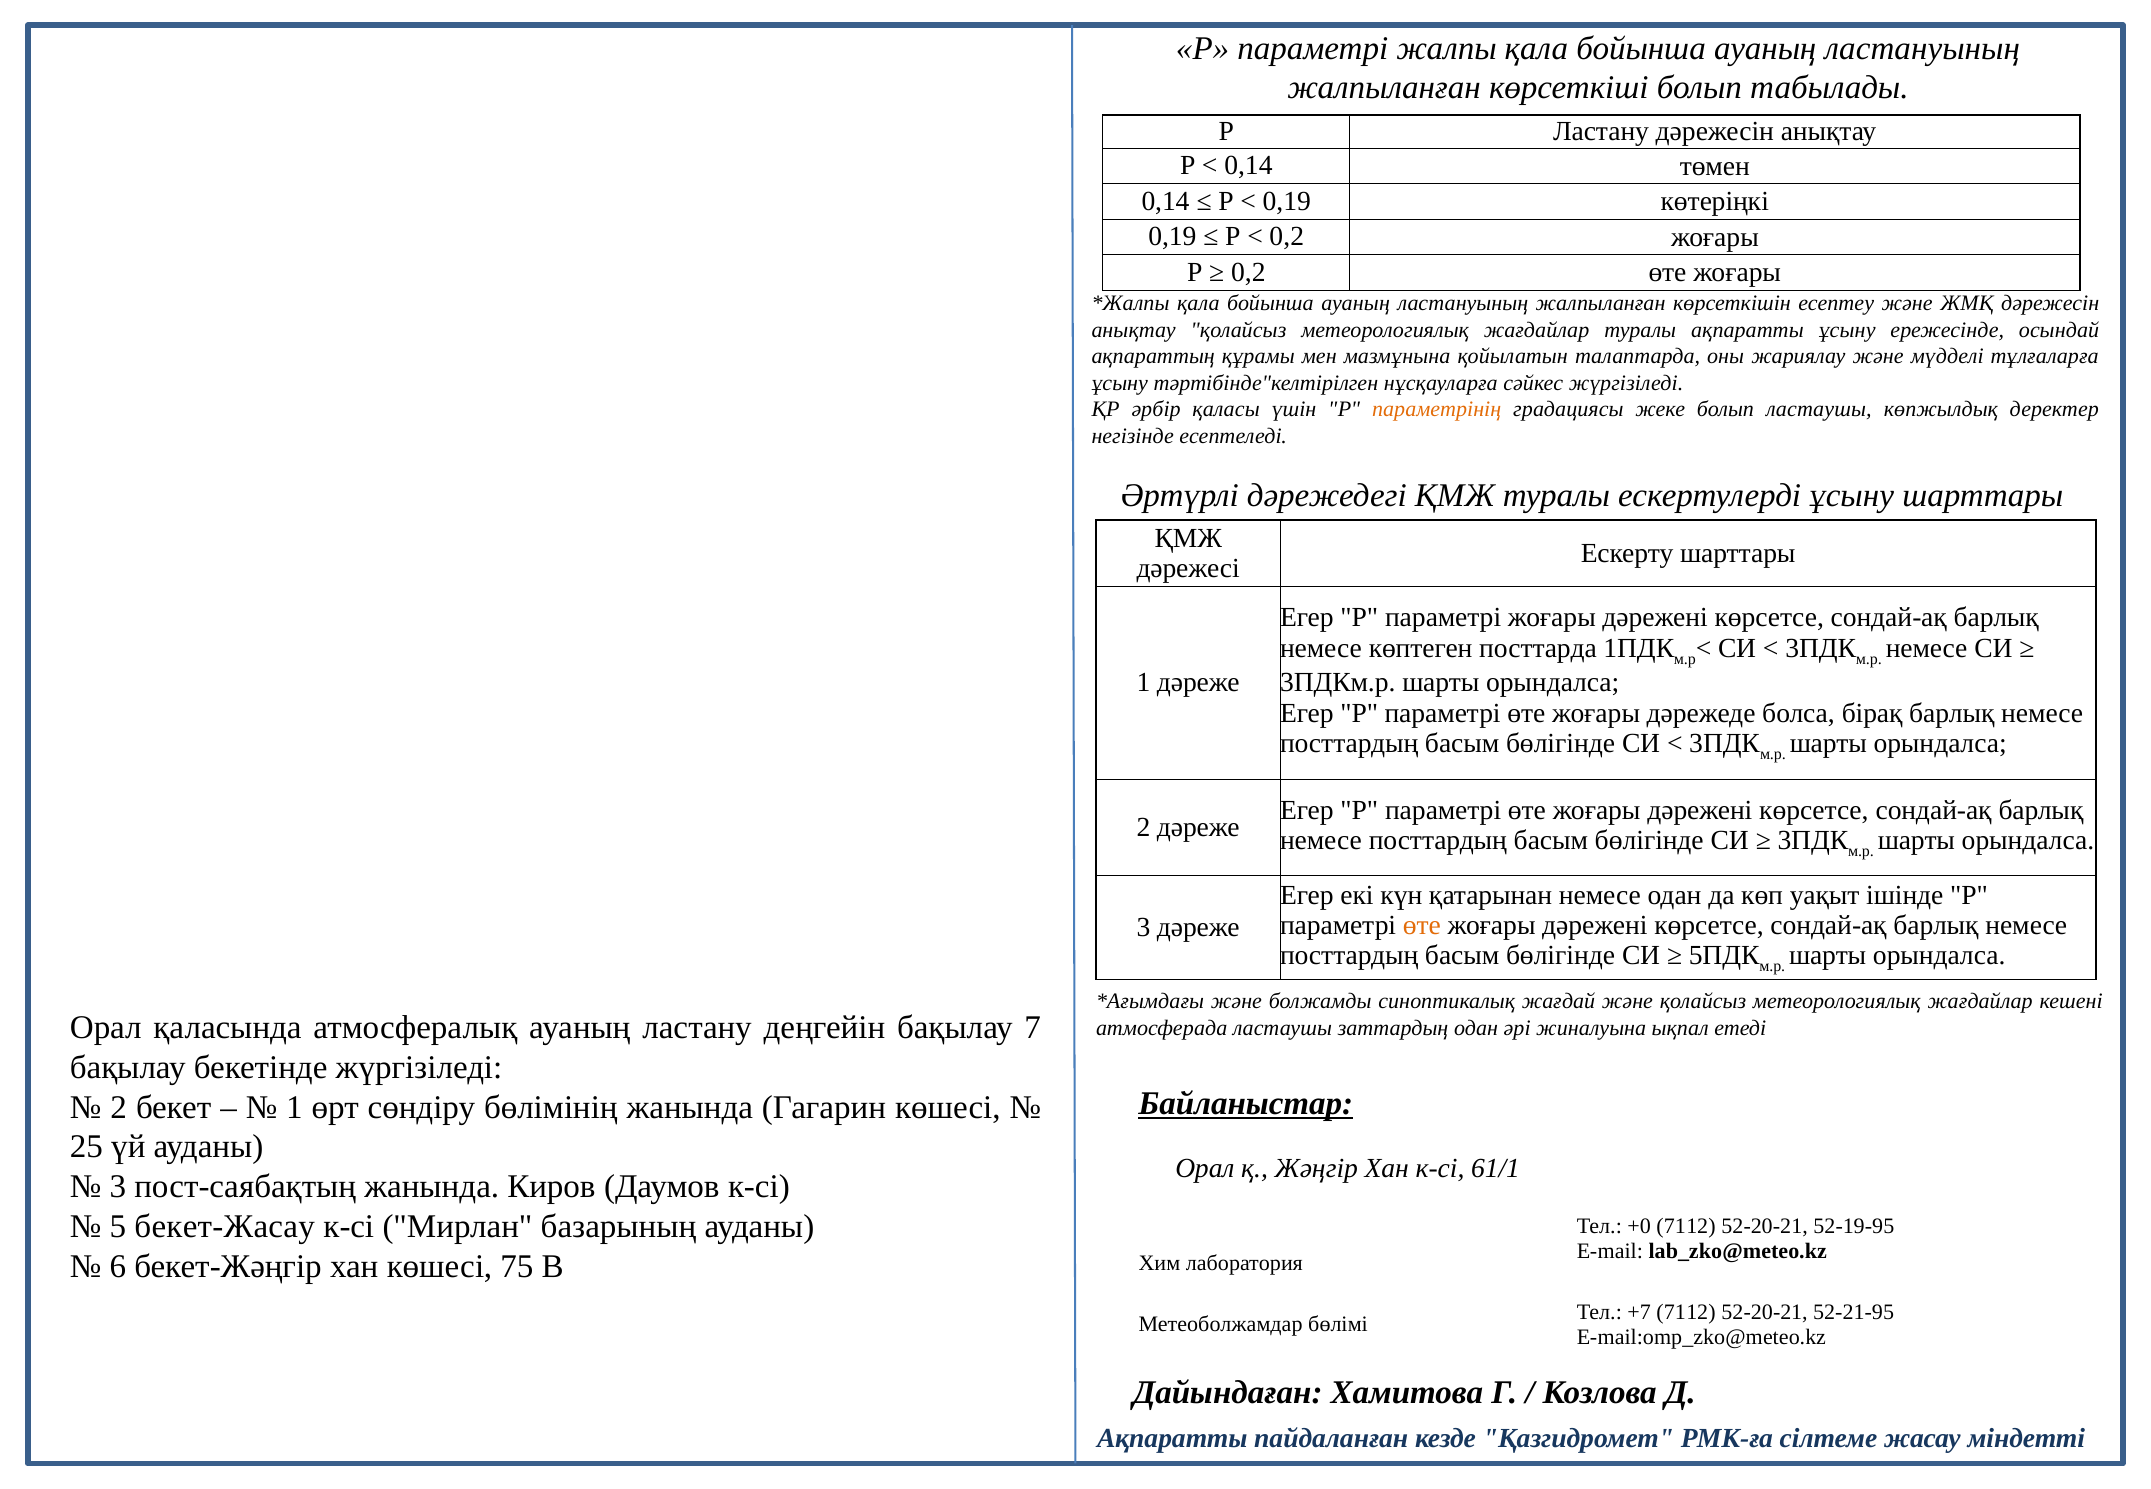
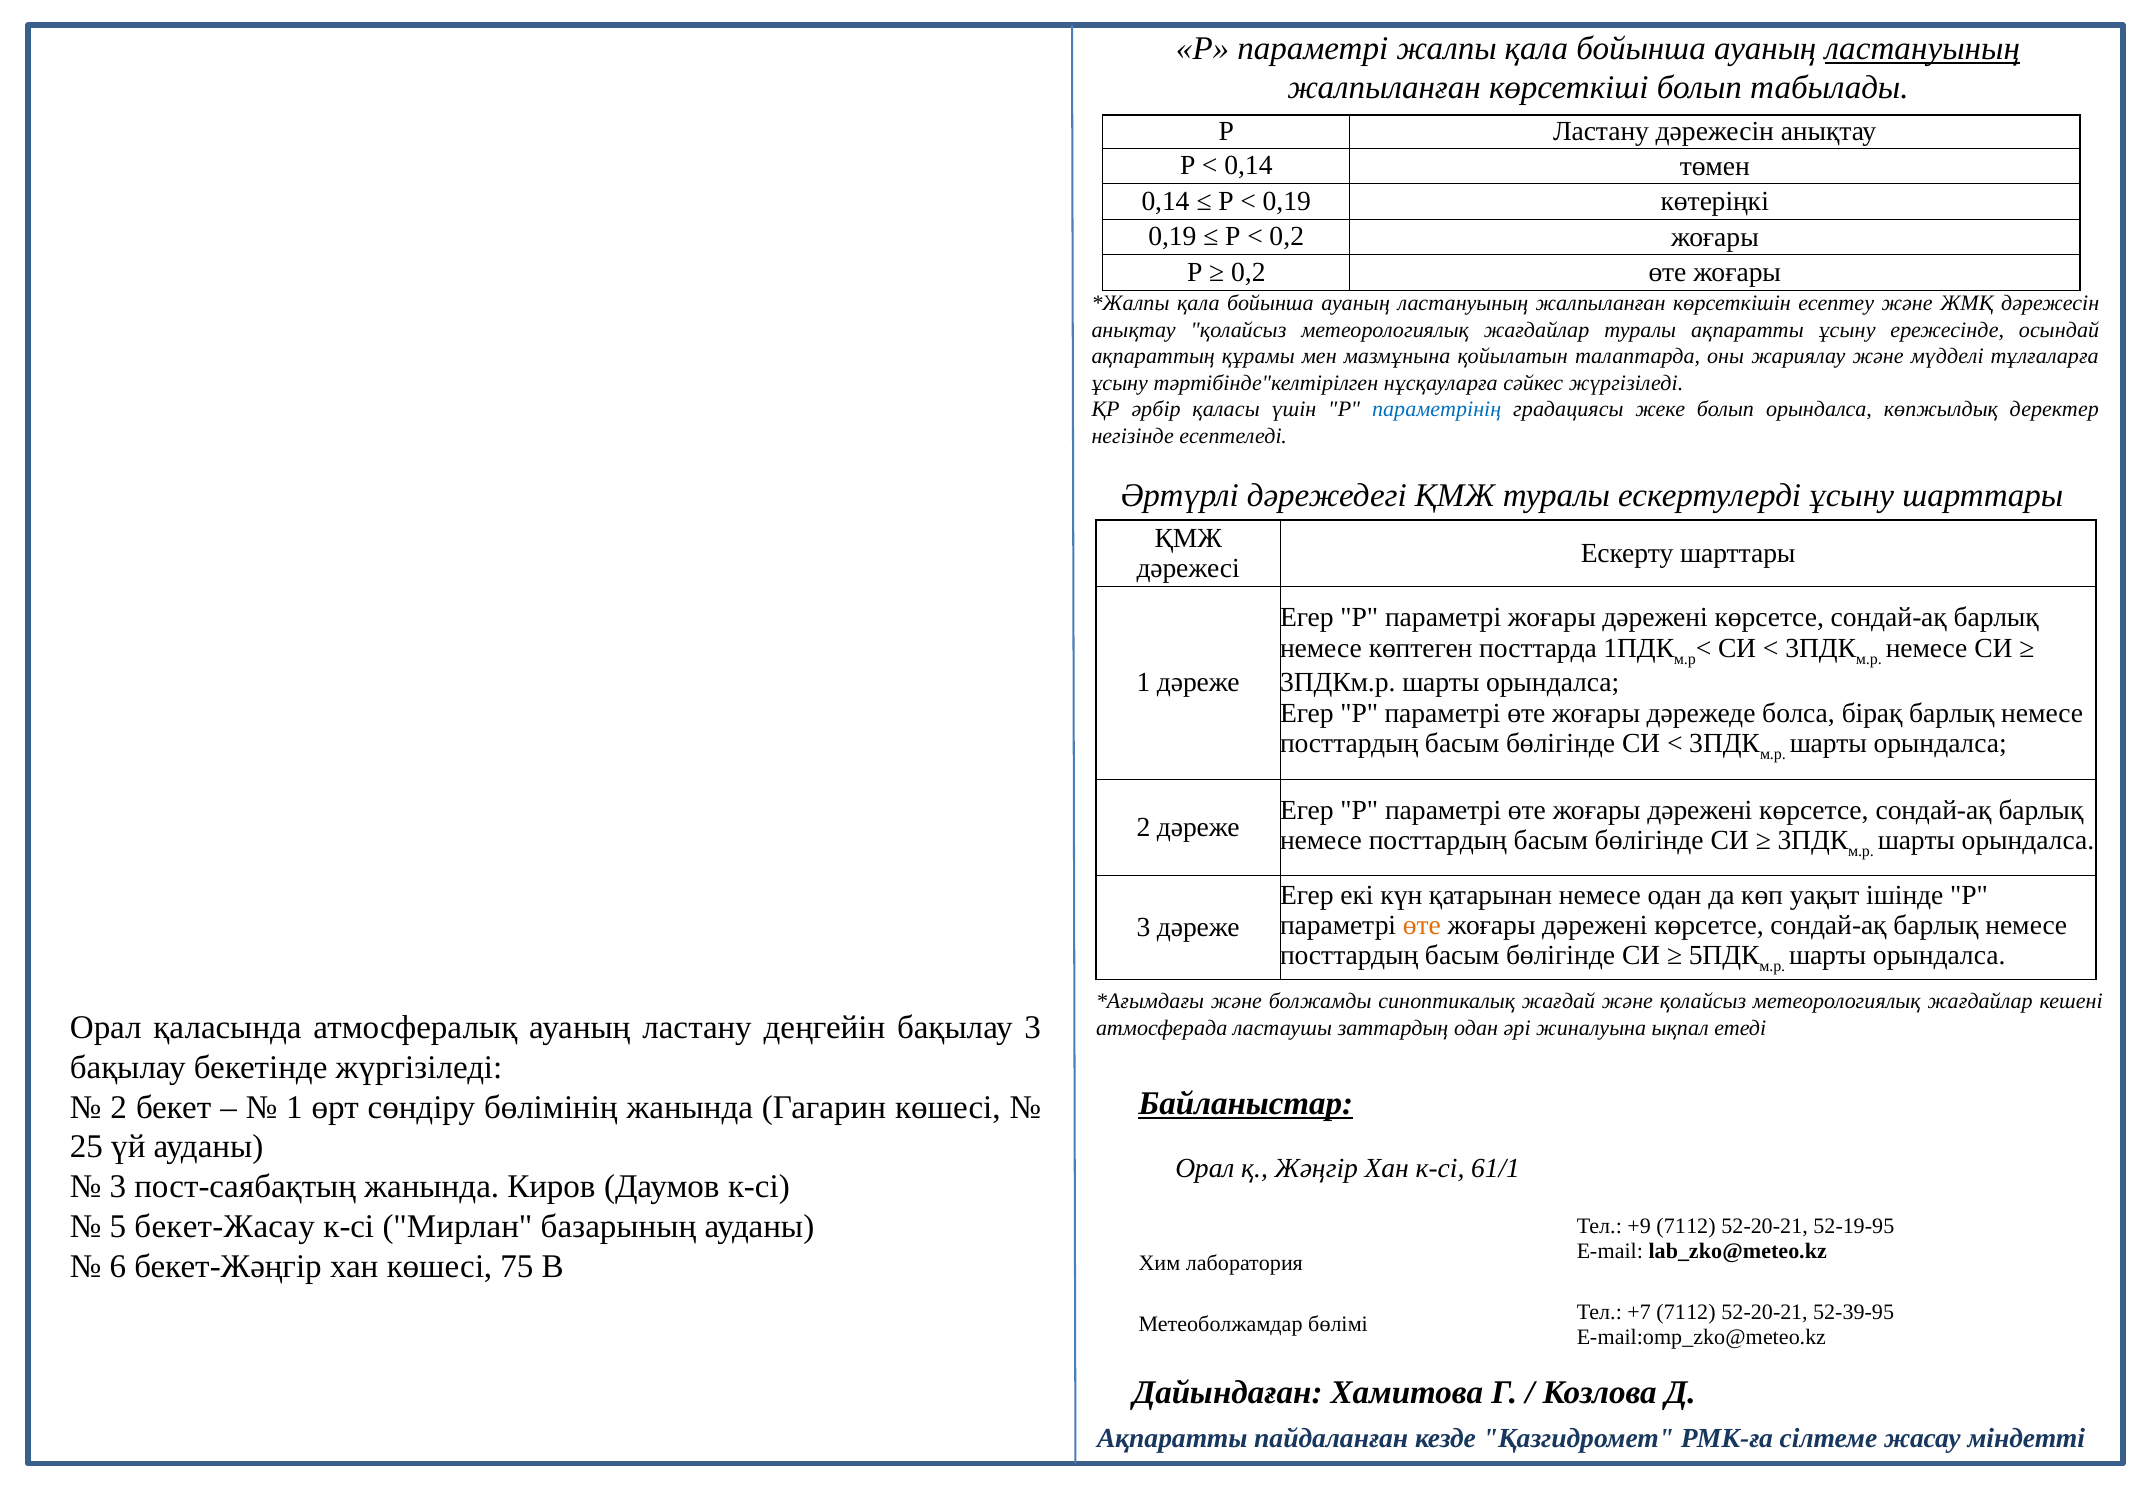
ластануының at (1922, 48) underline: none -> present
параметрінің colour: orange -> blue
болып ластаушы: ластаушы -> орындалса
бақылау 7: 7 -> 3
+0: +0 -> +9
52-21-95: 52-21-95 -> 52-39-95
